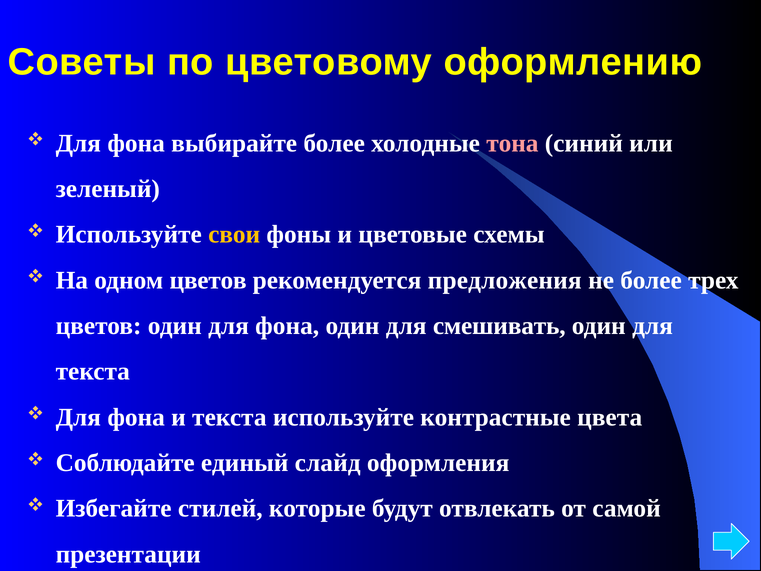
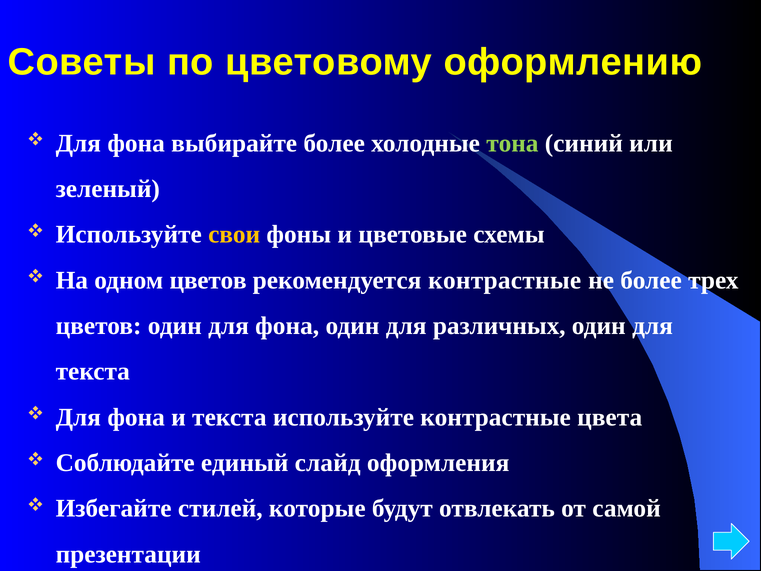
тона colour: pink -> light green
рекомендуется предложения: предложения -> контрастные
смешивать: смешивать -> различных
